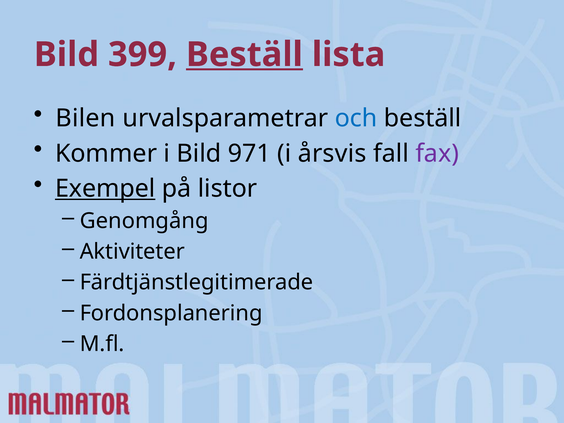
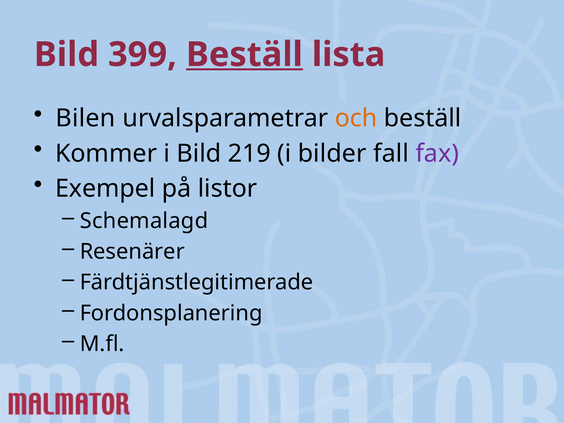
och colour: blue -> orange
971: 971 -> 219
årsvis: årsvis -> bilder
Exempel underline: present -> none
Genomgång: Genomgång -> Schemalagd
Aktiviteter: Aktiviteter -> Resenärer
